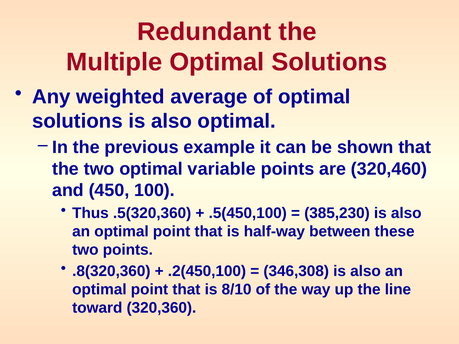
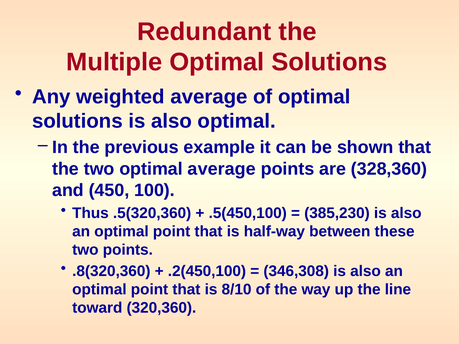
optimal variable: variable -> average
320,460: 320,460 -> 328,360
